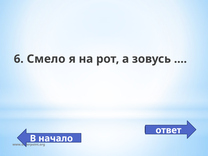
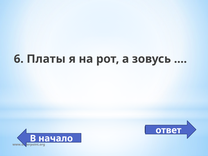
Смело: Смело -> Платы
